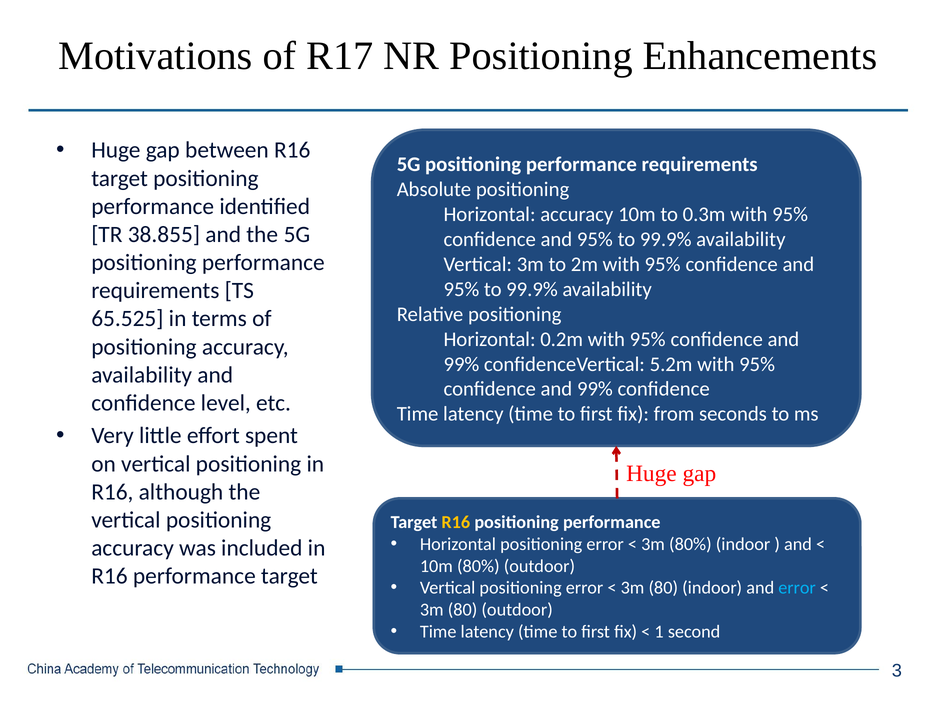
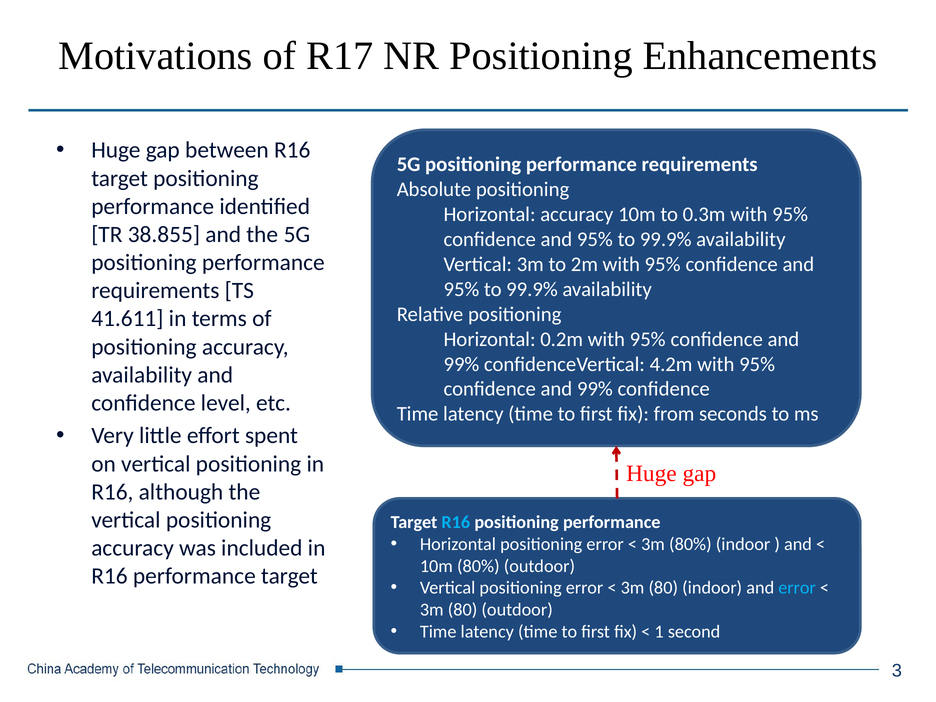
65.525: 65.525 -> 41.611
5.2m: 5.2m -> 4.2m
R16 at (456, 522) colour: yellow -> light blue
